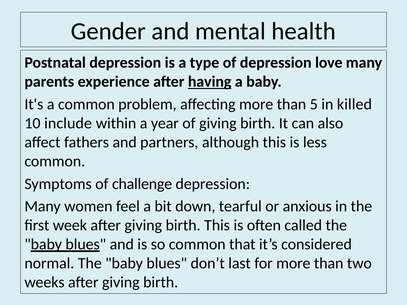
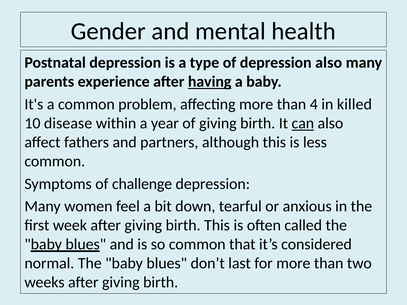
depression love: love -> also
5: 5 -> 4
include: include -> disease
can underline: none -> present
